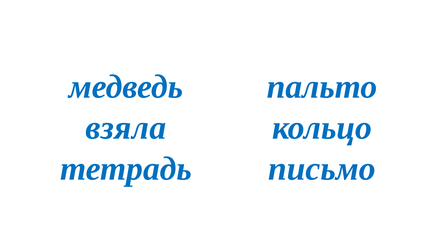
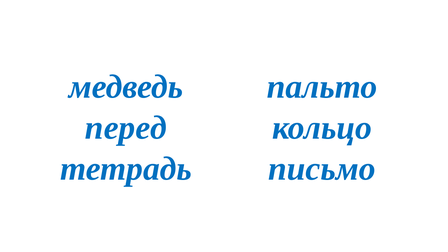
взяла: взяла -> перед
